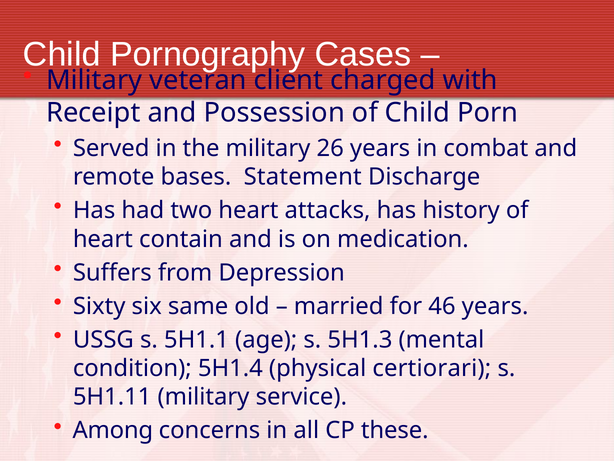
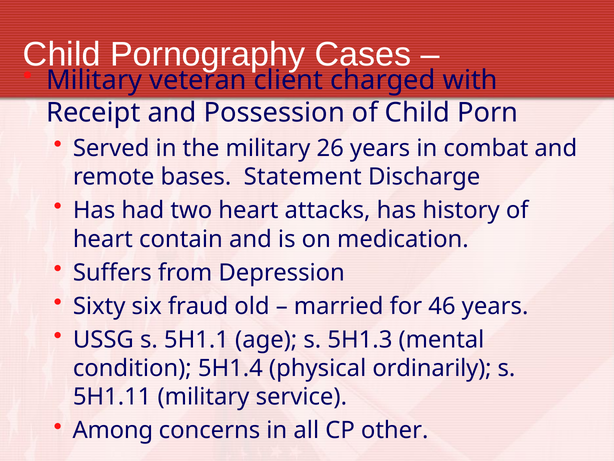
same: same -> fraud
certiorari: certiorari -> ordinarily
these: these -> other
